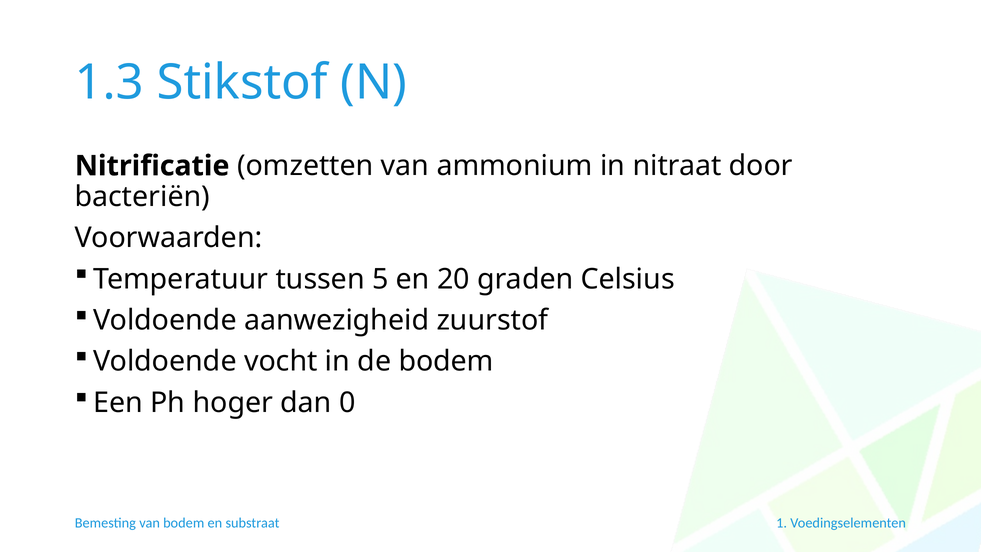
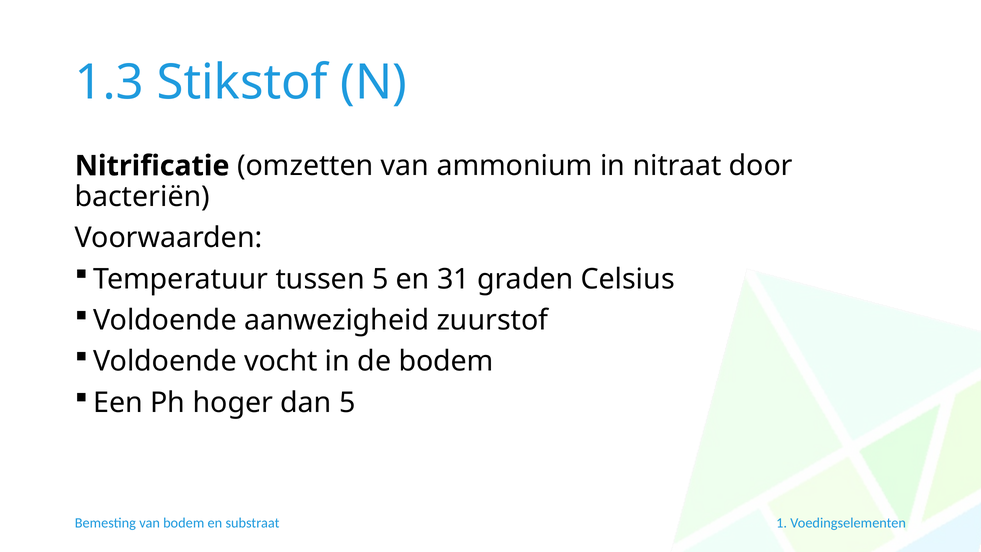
20: 20 -> 31
dan 0: 0 -> 5
